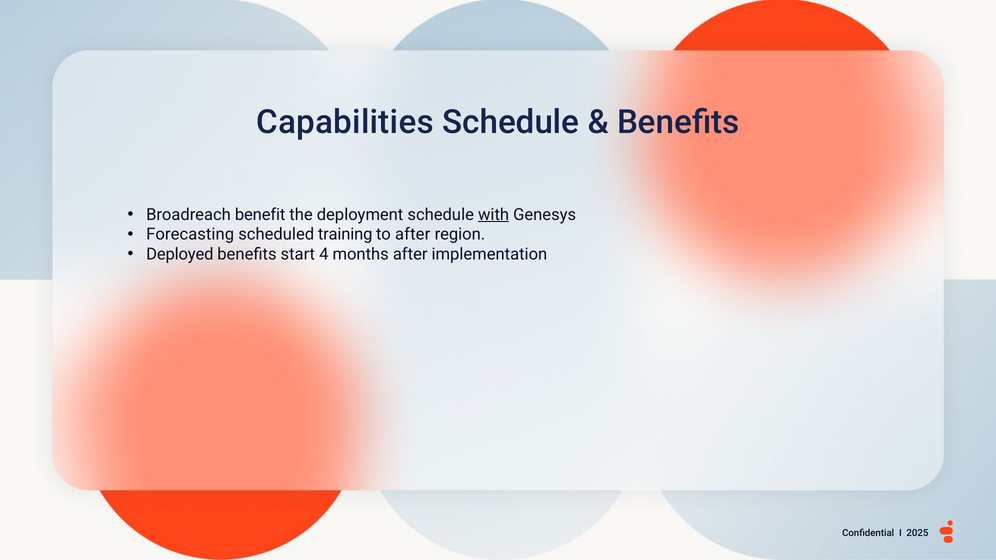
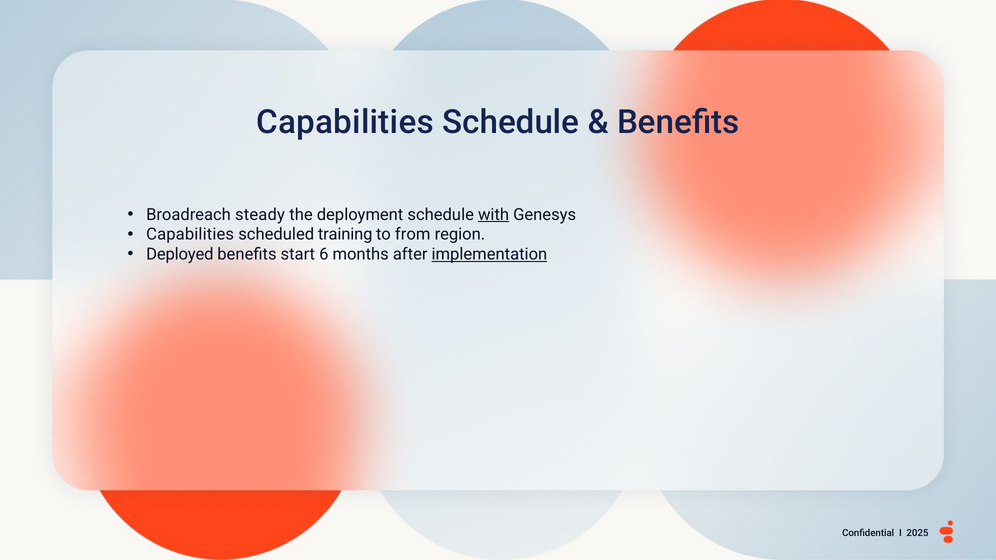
benefit: benefit -> steady
Forecasting at (190, 235): Forecasting -> Capabilities
to after: after -> from
4: 4 -> 6
implementation underline: none -> present
